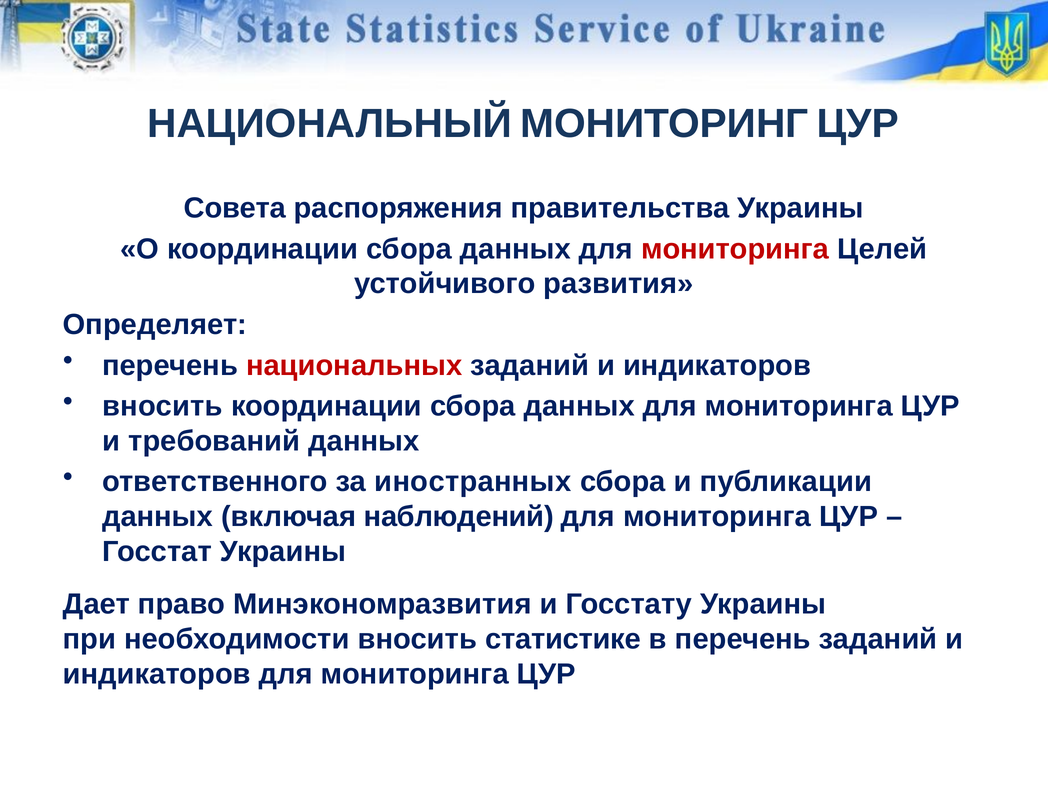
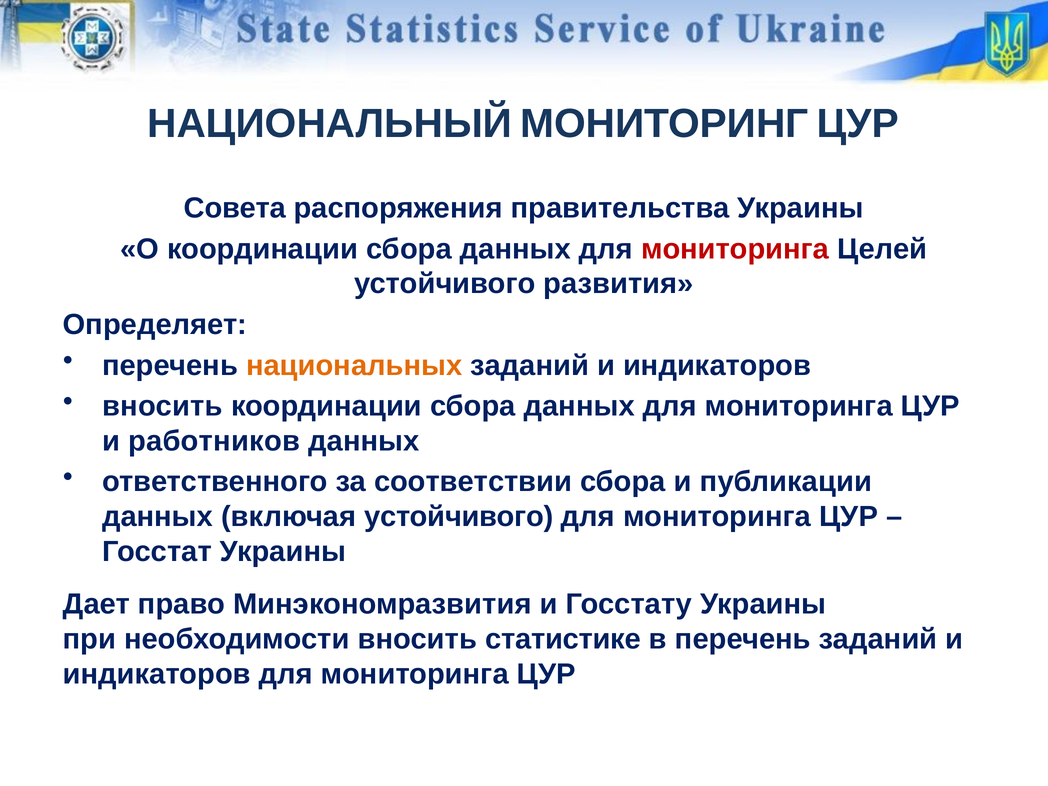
национальных colour: red -> orange
требований: требований -> работников
иностранных: иностранных -> соответствии
включая наблюдений: наблюдений -> устойчивого
